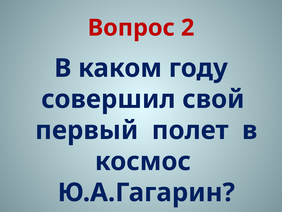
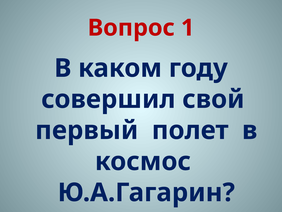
2: 2 -> 1
